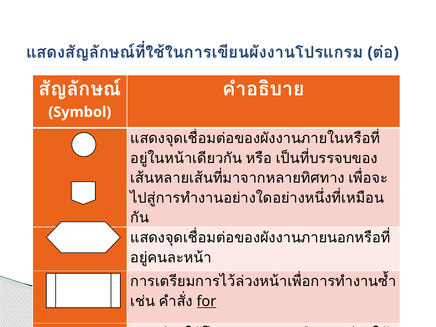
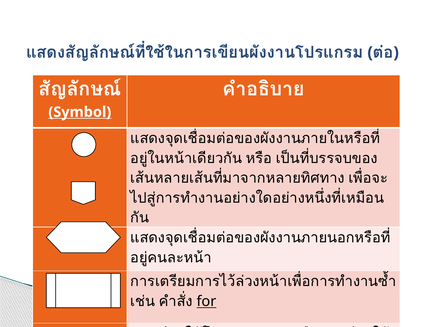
Symbol underline: none -> present
